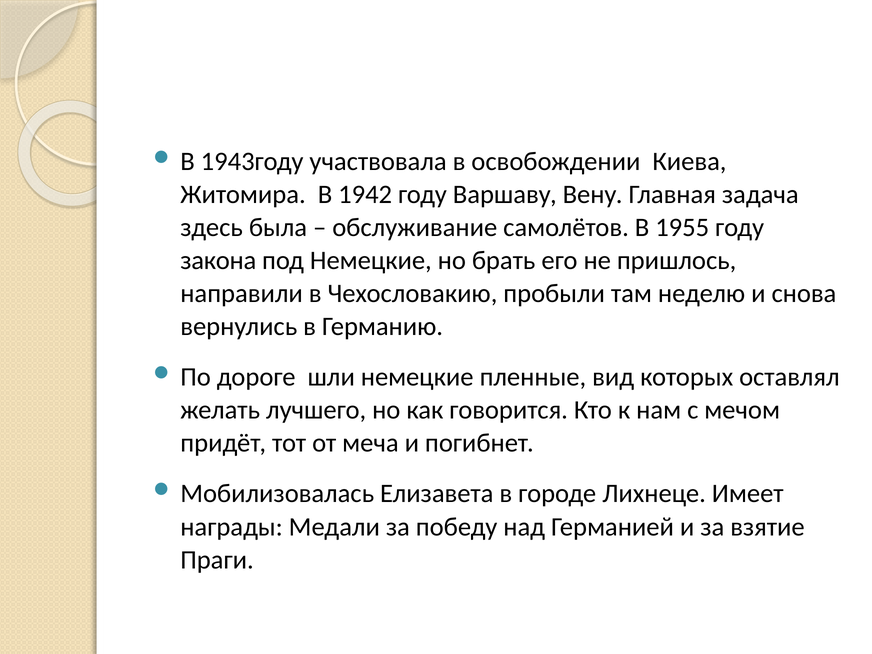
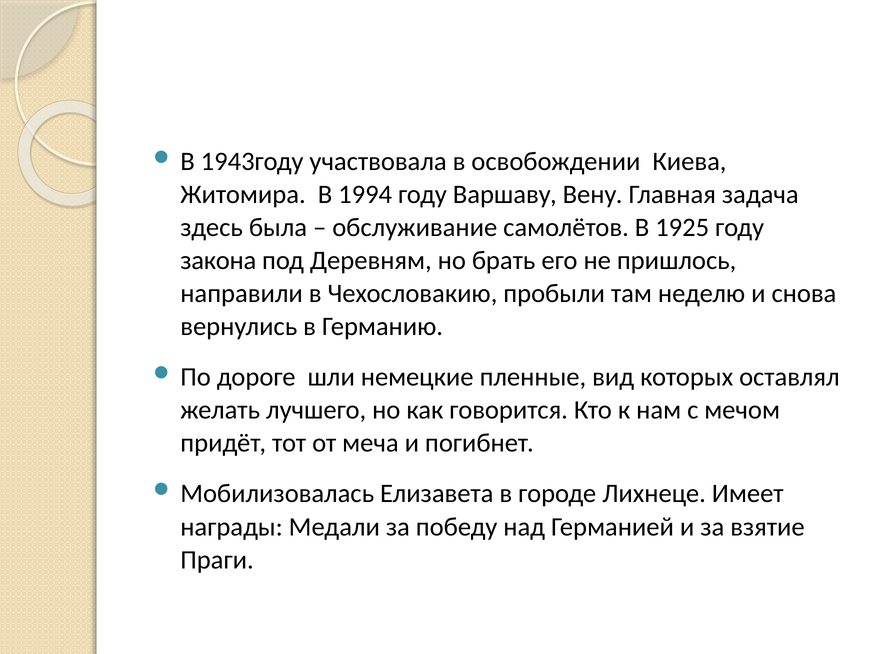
1942: 1942 -> 1994
1955: 1955 -> 1925
под Немецкие: Немецкие -> Деревням
